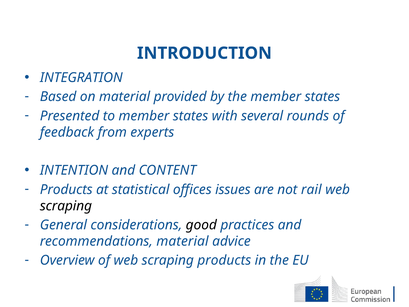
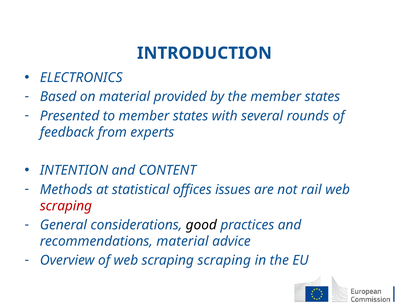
INTEGRATION: INTEGRATION -> ELECTRONICS
Products at (66, 189): Products -> Methods
scraping at (66, 206) colour: black -> red
scraping products: products -> scraping
